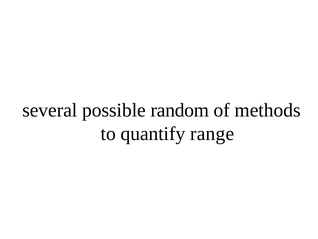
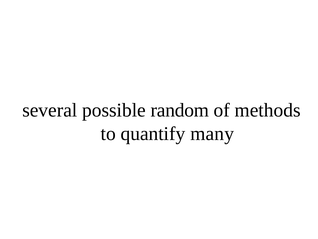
range: range -> many
